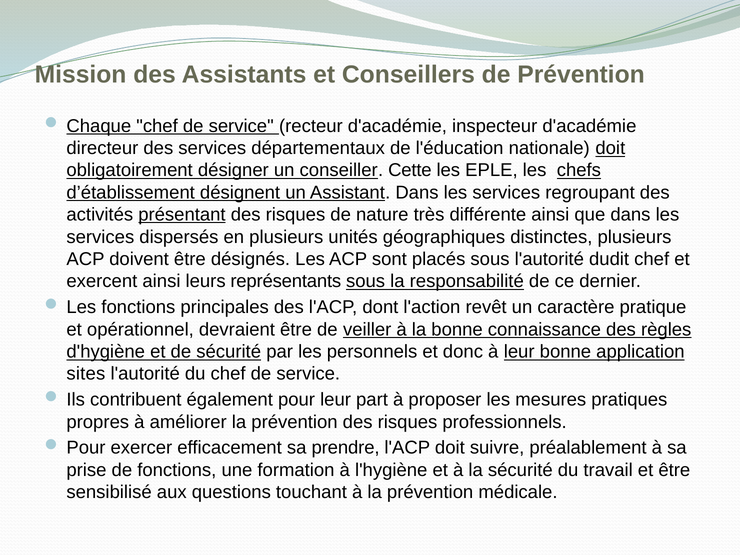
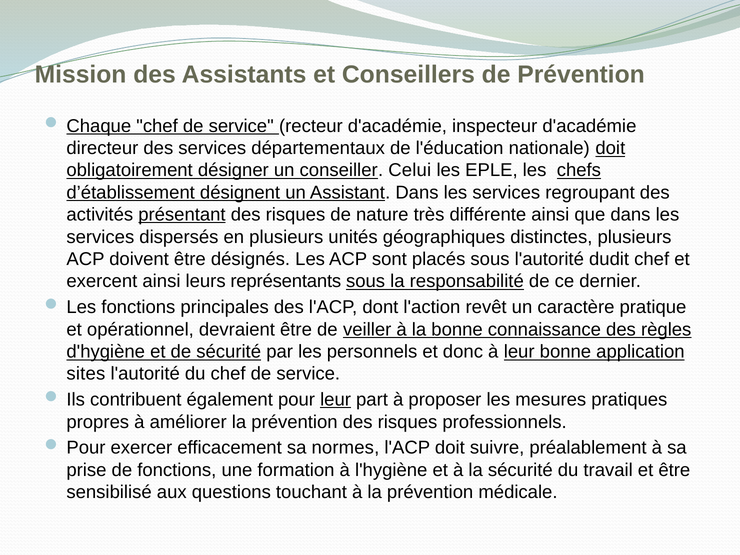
Cette: Cette -> Celui
leur at (336, 400) underline: none -> present
prendre: prendre -> normes
